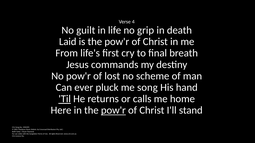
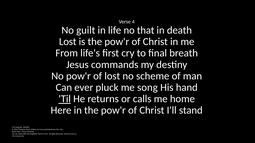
grip: grip -> that
Laid at (68, 42): Laid -> Lost
pow'r at (113, 111) underline: present -> none
